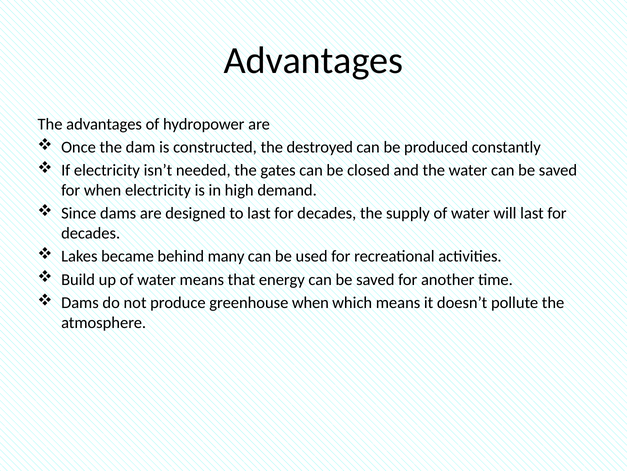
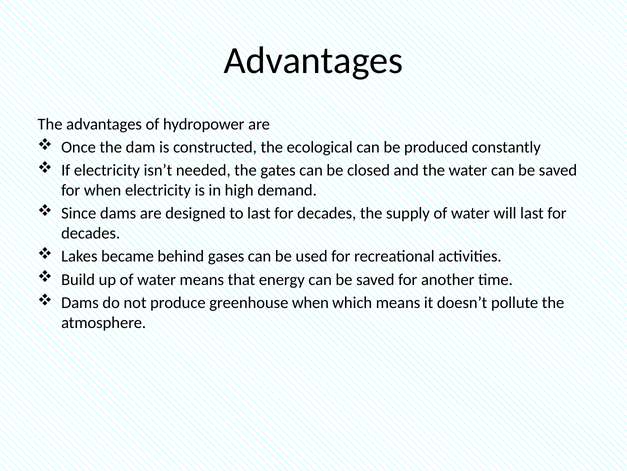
destroyed: destroyed -> ecological
many: many -> gases
